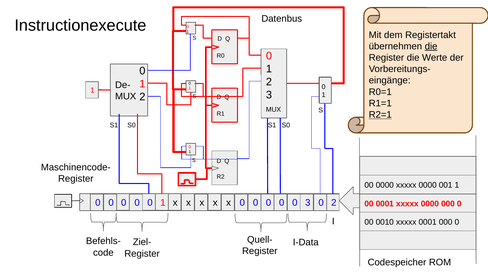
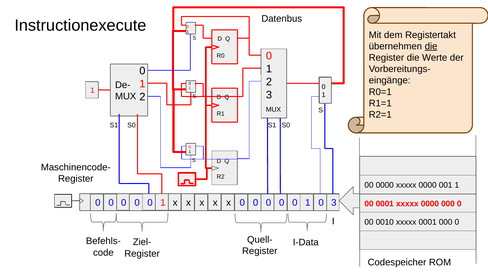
R2=1 underline: present -> none
0 0 3: 3 -> 1
0 2: 2 -> 3
